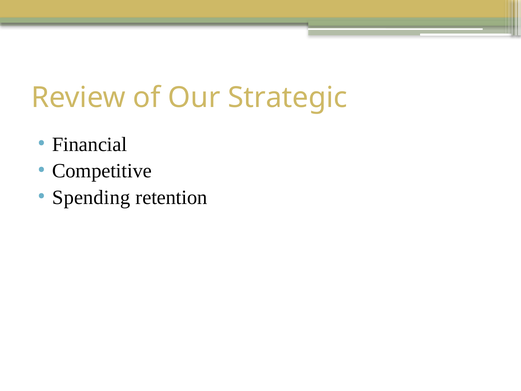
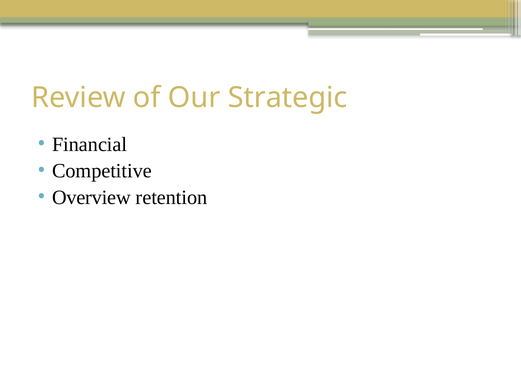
Spending: Spending -> Overview
